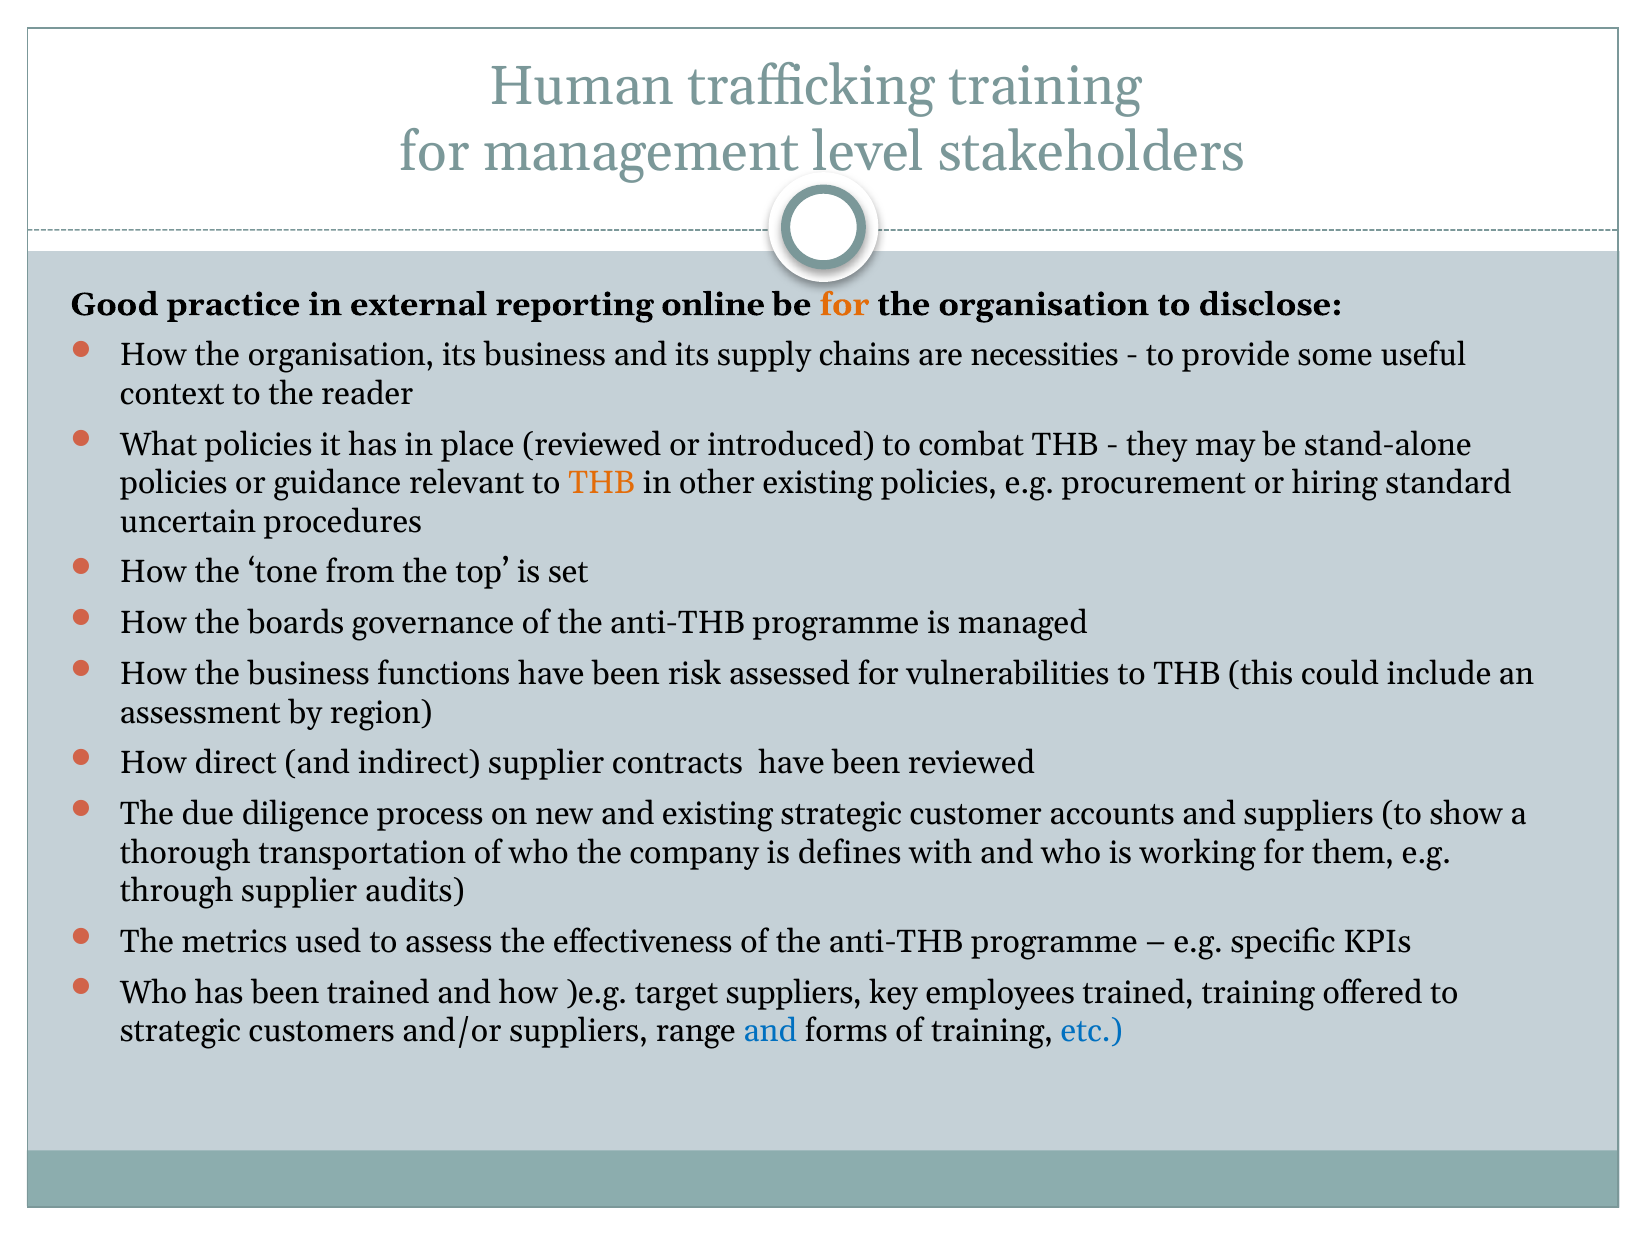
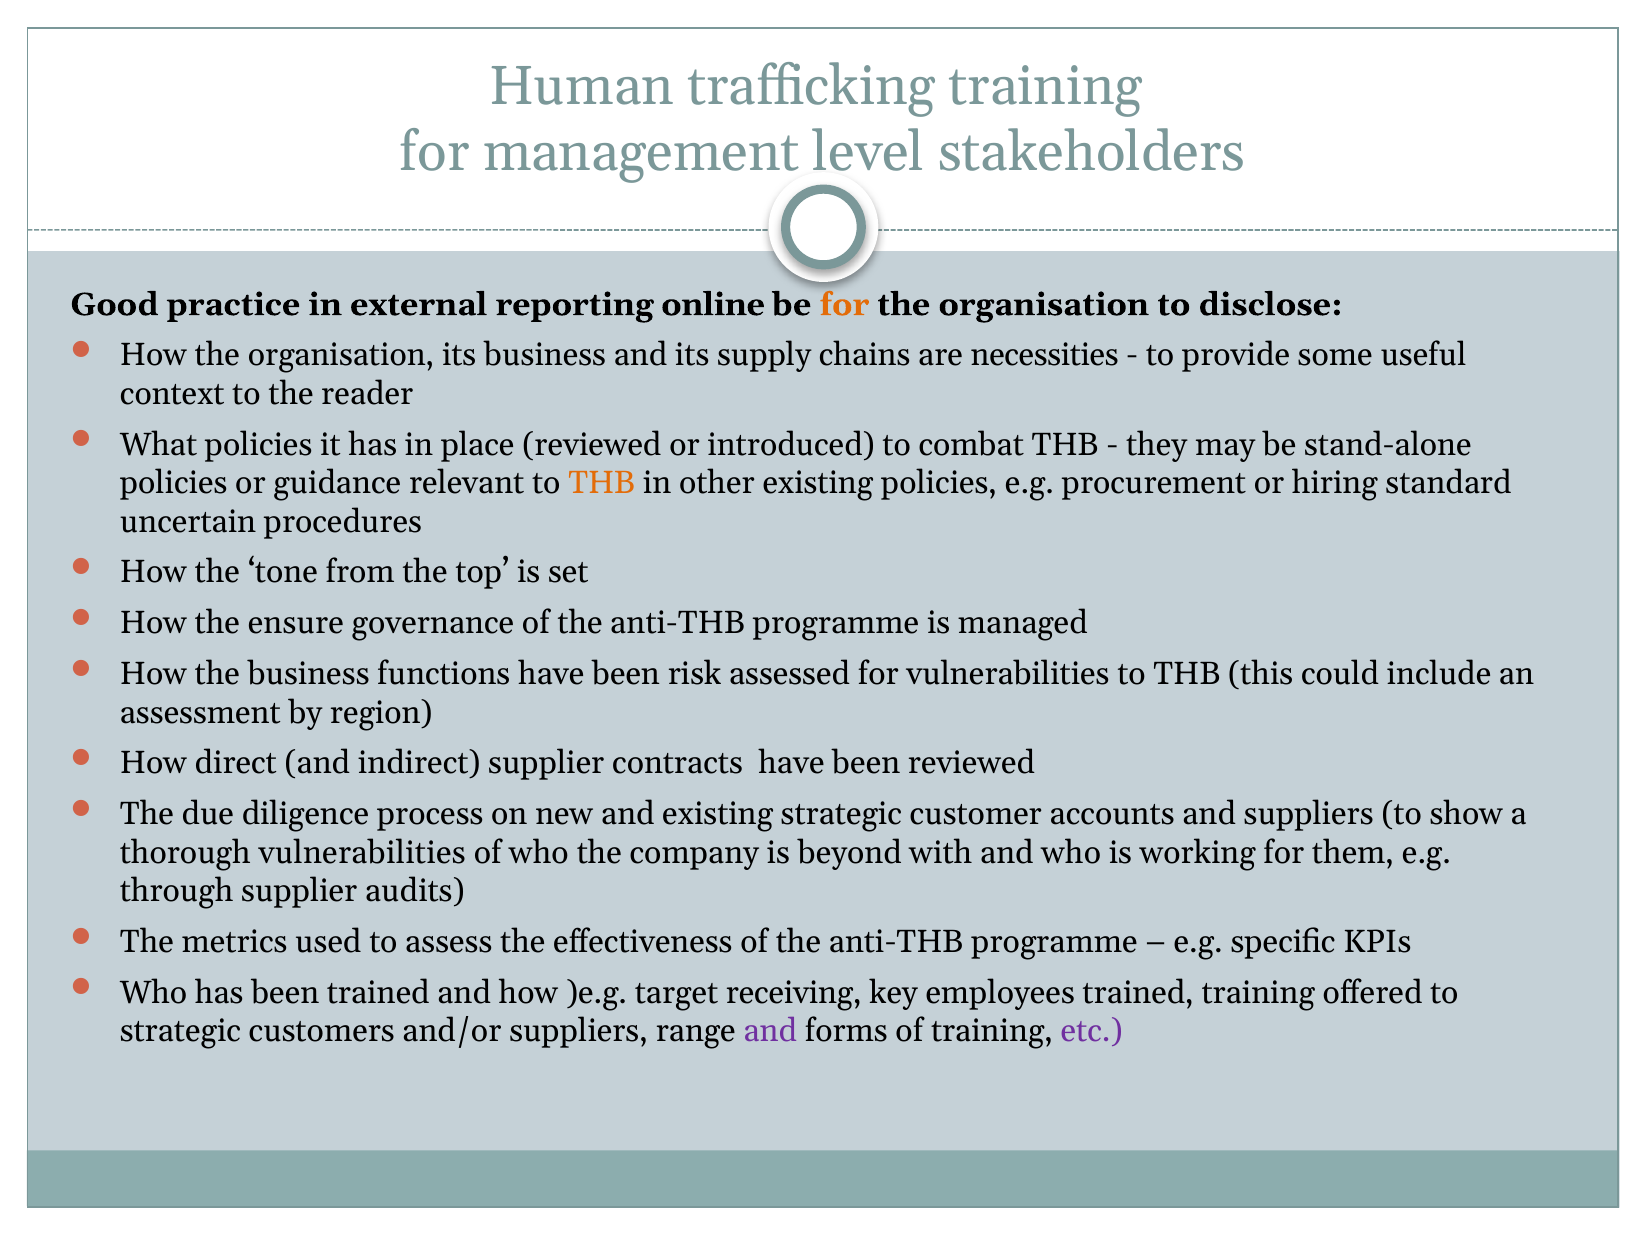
boards: boards -> ensure
thorough transportation: transportation -> vulnerabilities
defines: defines -> beyond
target suppliers: suppliers -> receiving
and at (770, 1031) colour: blue -> purple
etc colour: blue -> purple
